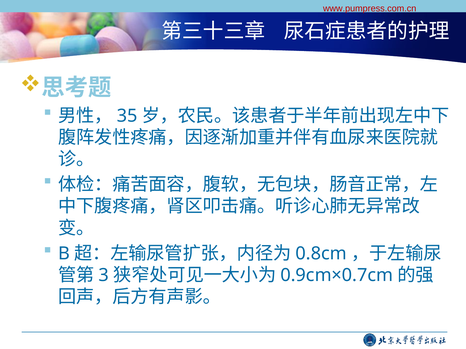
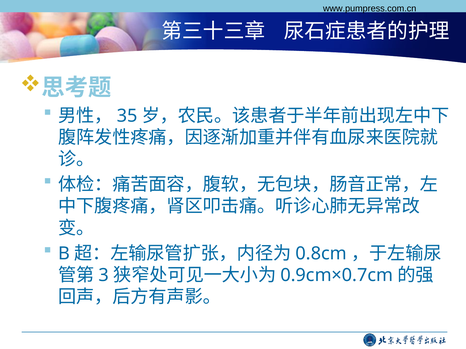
www.pumpress.com.cn colour: red -> black
